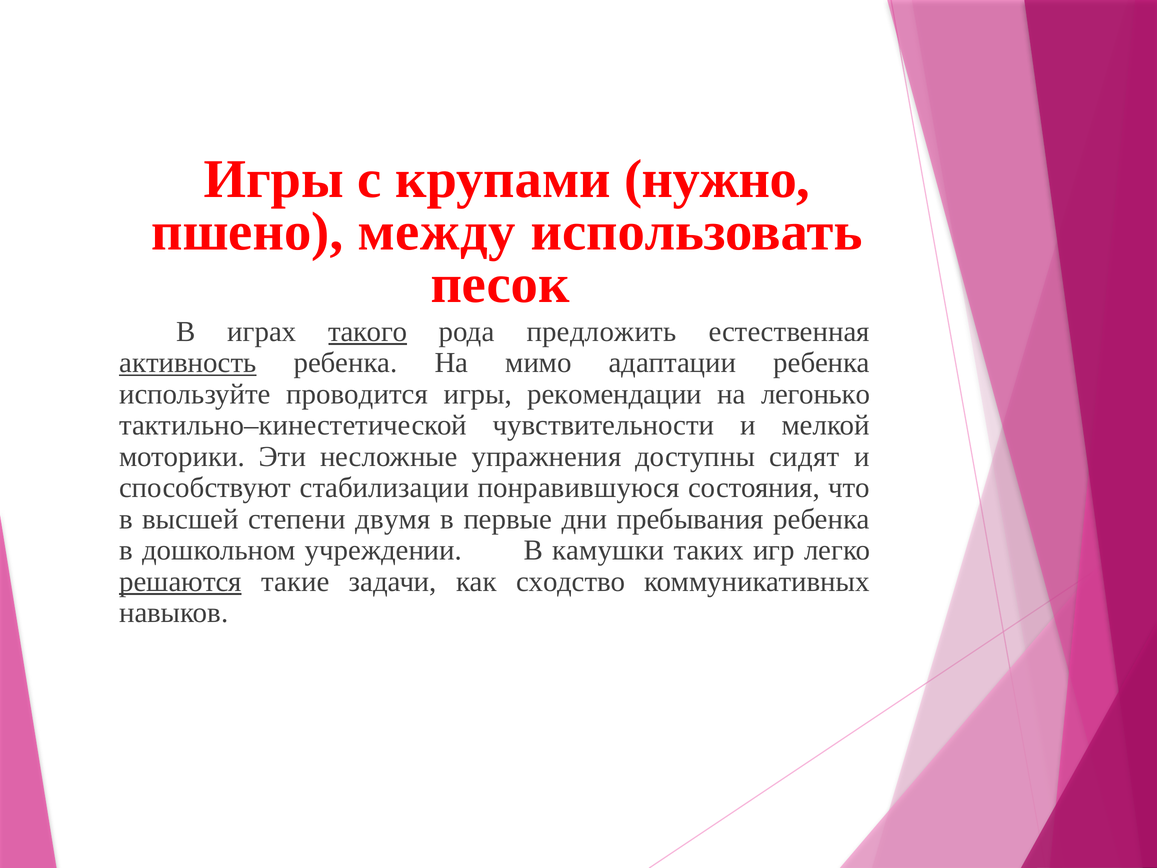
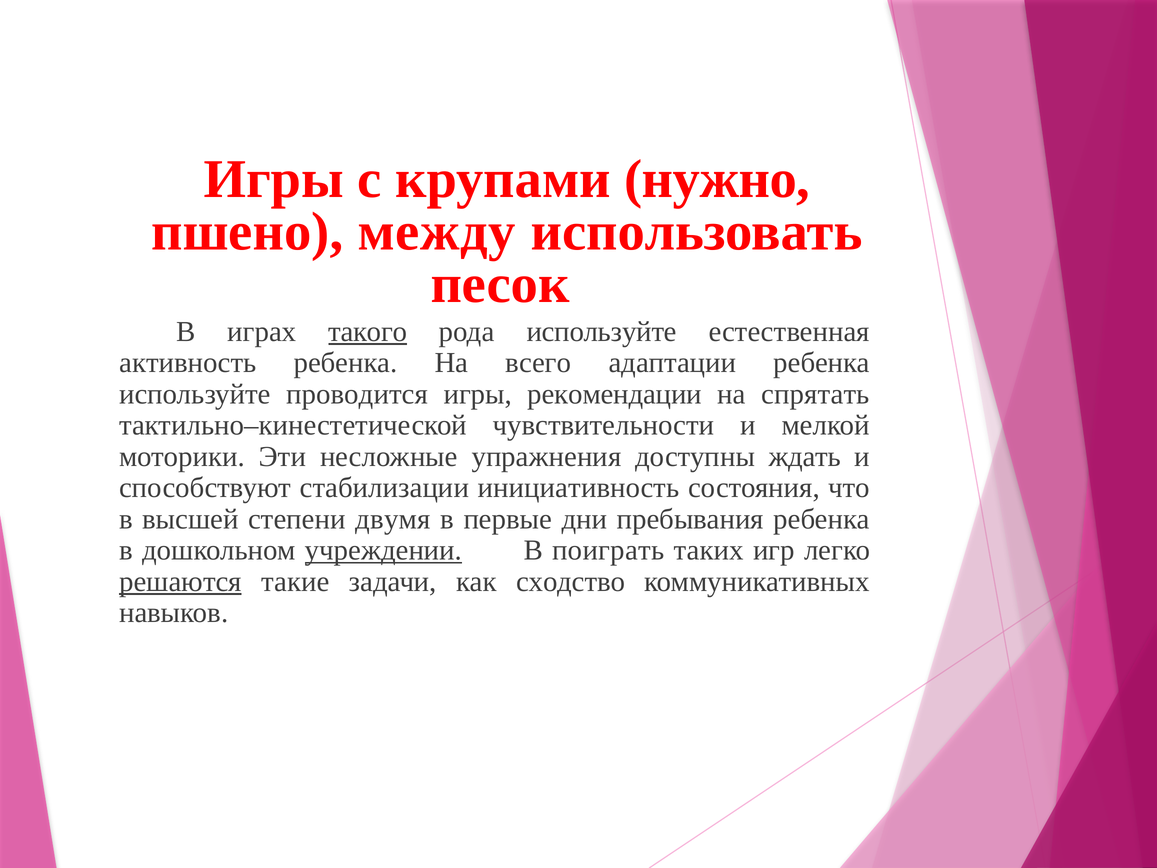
рода предложить: предложить -> используйте
активность underline: present -> none
мимо: мимо -> всего
легонько: легонько -> спрятать
сидят: сидят -> ждать
понравившуюся: понравившуюся -> инициативность
учреждении underline: none -> present
камушки: камушки -> поиграть
